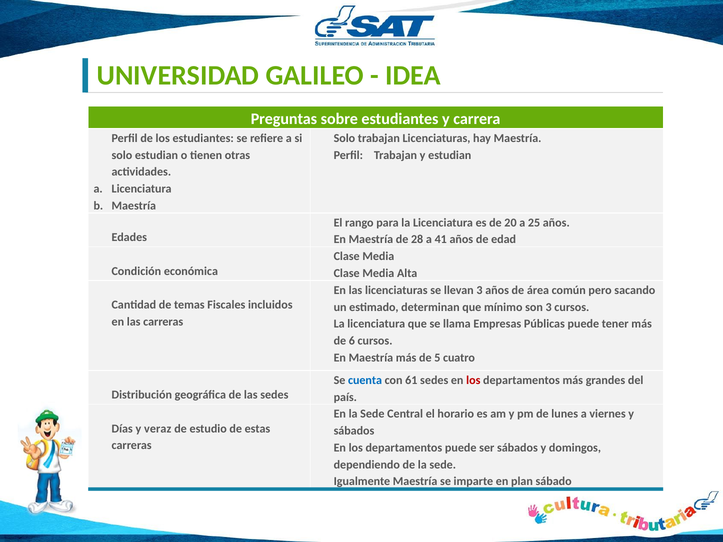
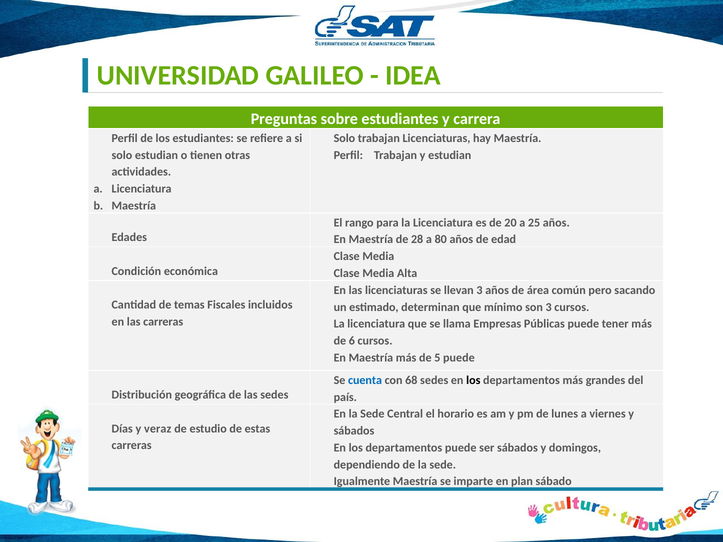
41: 41 -> 80
5 cuatro: cuatro -> puede
61: 61 -> 68
los at (473, 380) colour: red -> black
